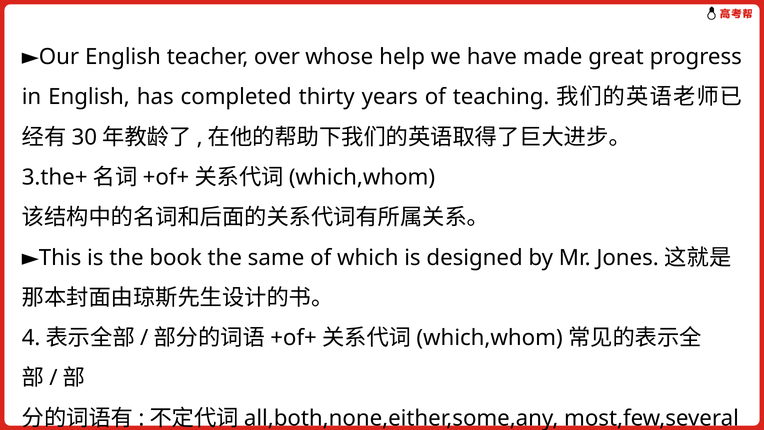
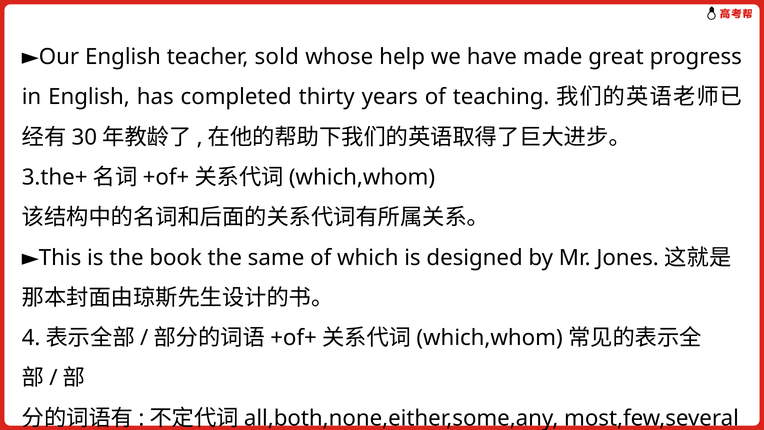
over: over -> sold
